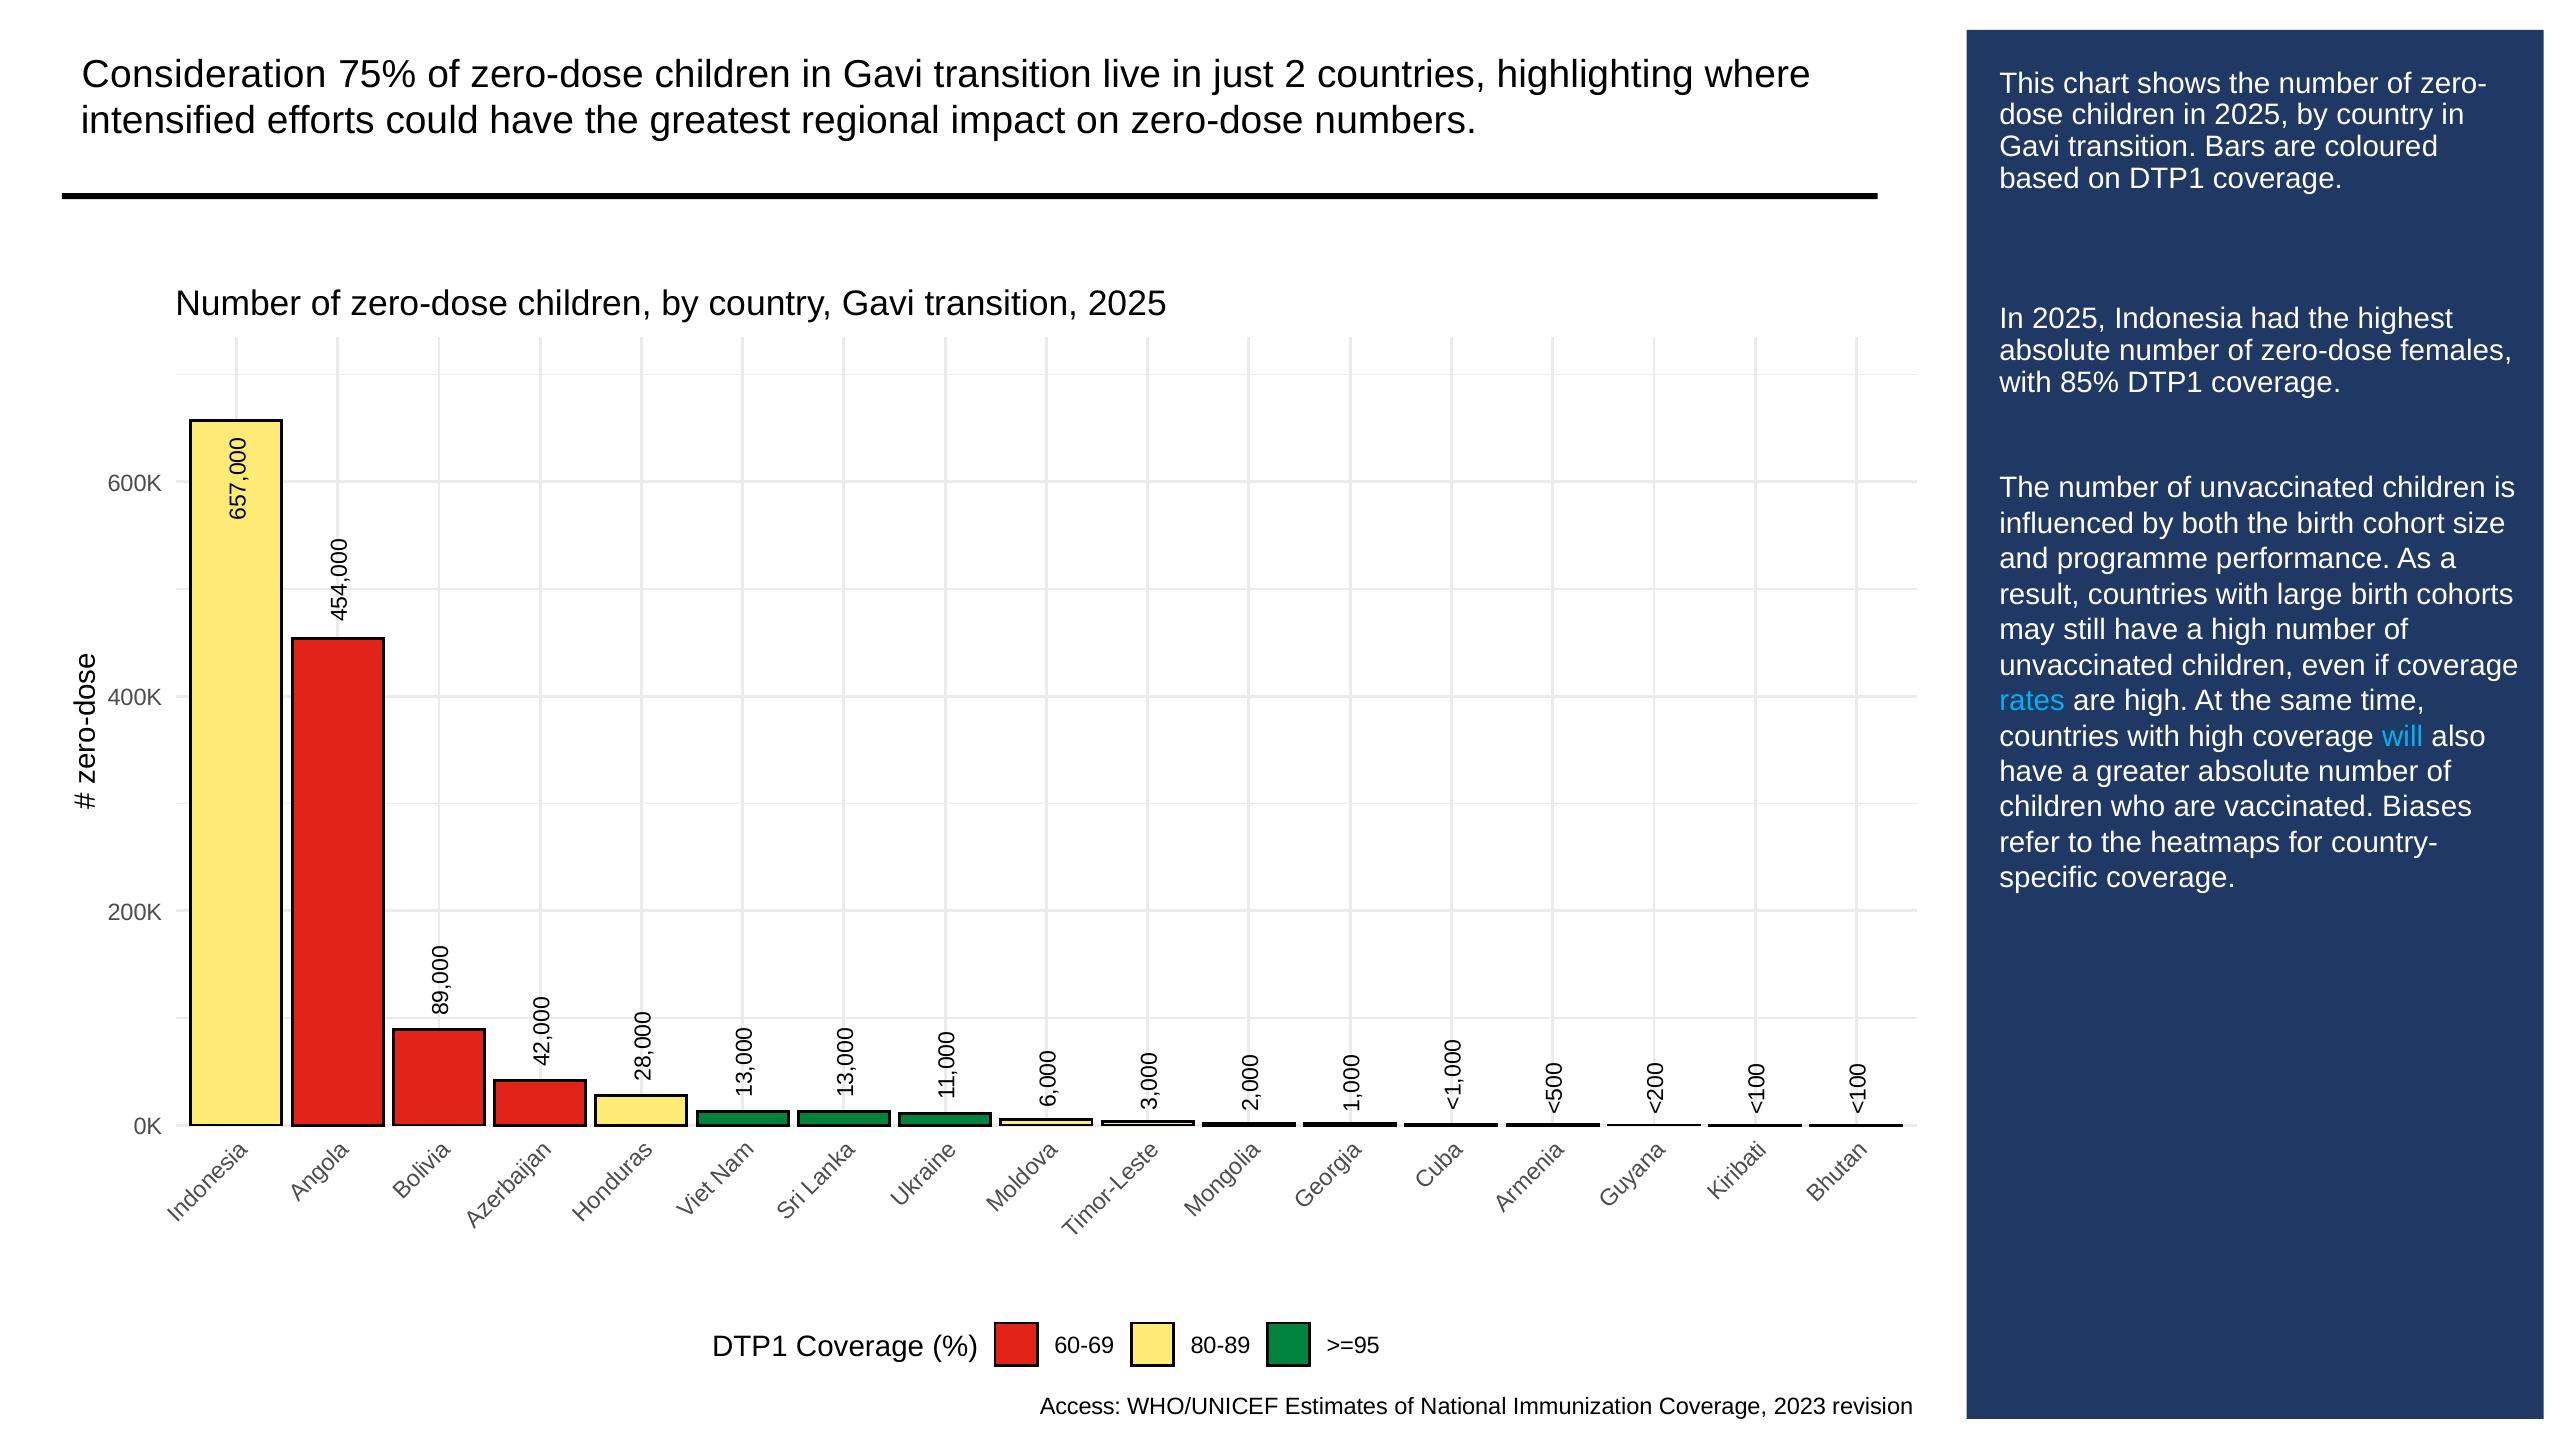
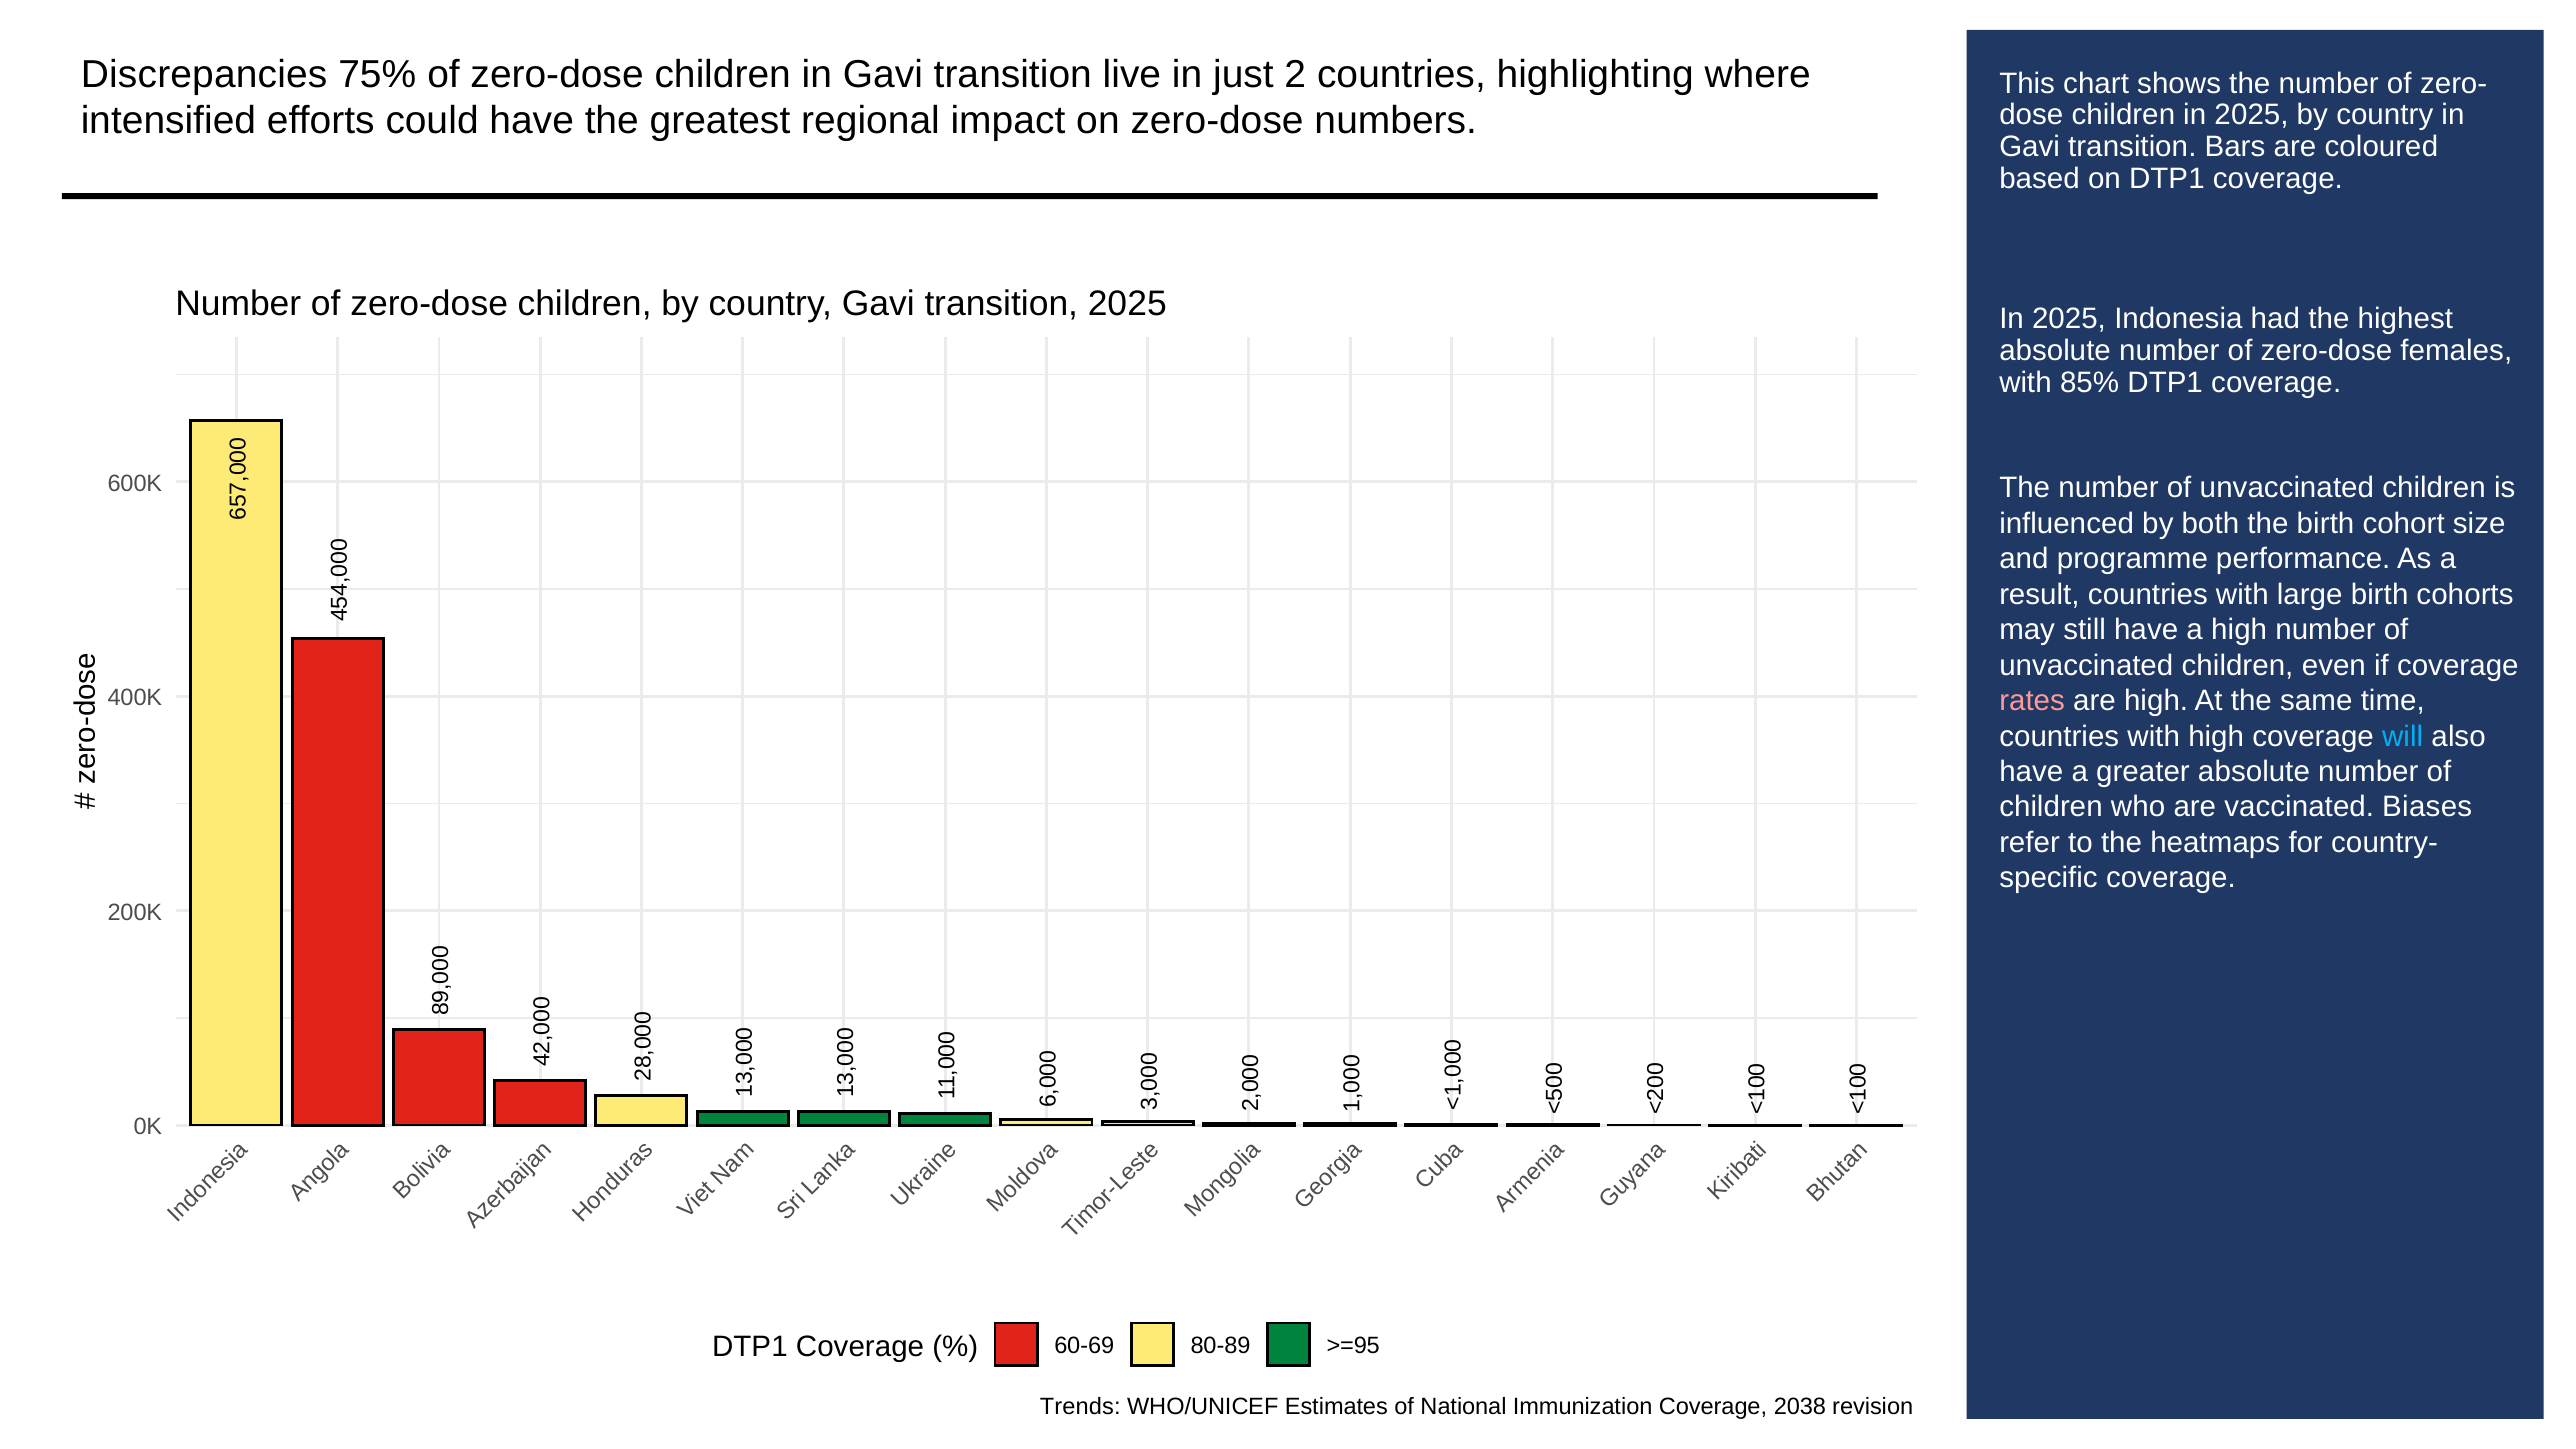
Consideration: Consideration -> Discrepancies
rates colour: light blue -> pink
Access: Access -> Trends
2023: 2023 -> 2038
